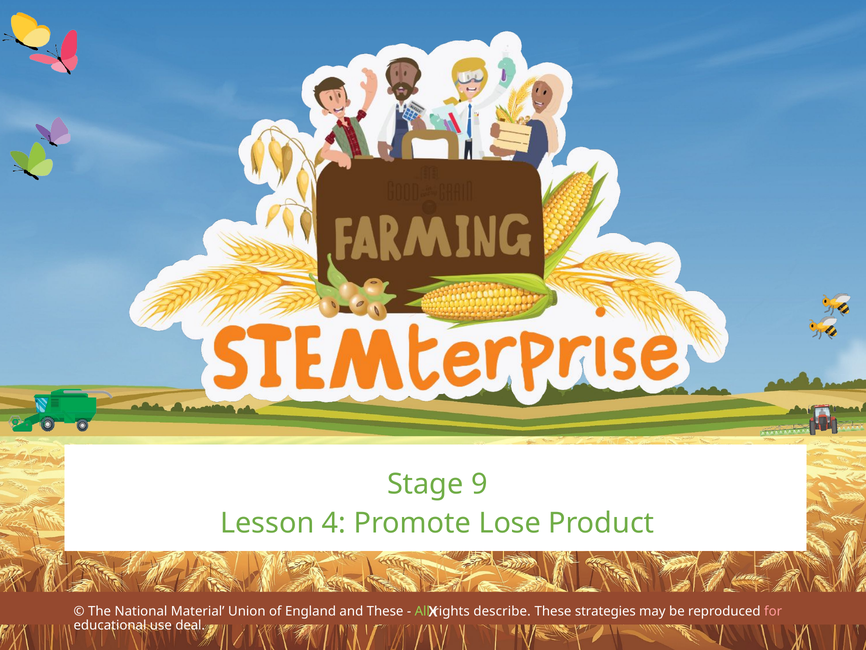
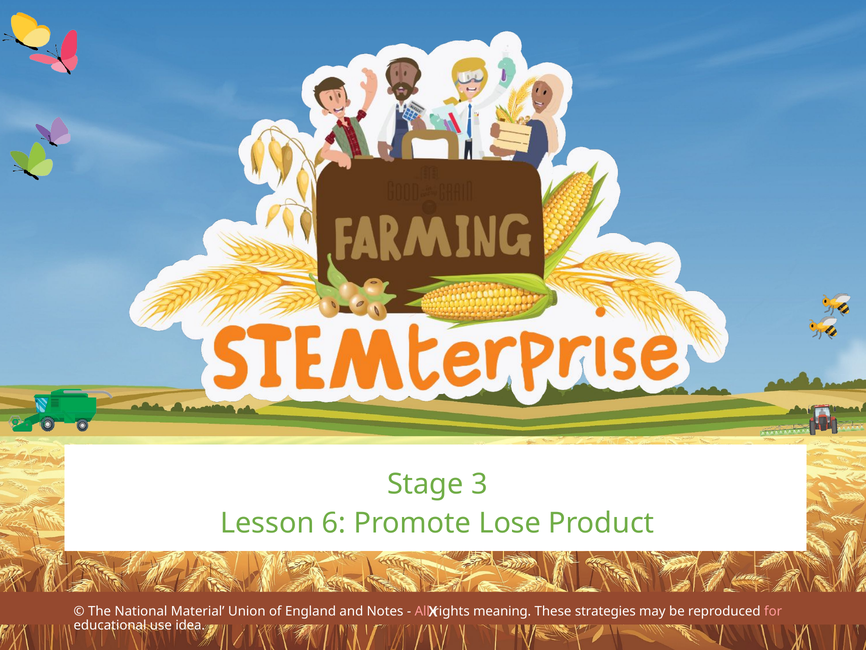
9: 9 -> 3
4: 4 -> 6
and These: These -> Notes
All colour: light green -> pink
describe: describe -> meaning
deal: deal -> idea
